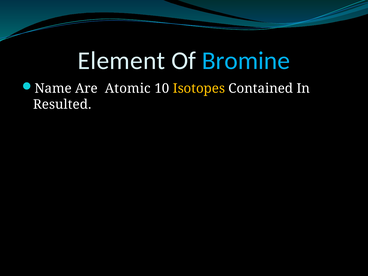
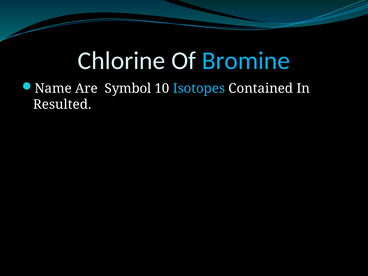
Element: Element -> Chlorine
Atomic: Atomic -> Symbol
Isotopes colour: yellow -> light blue
